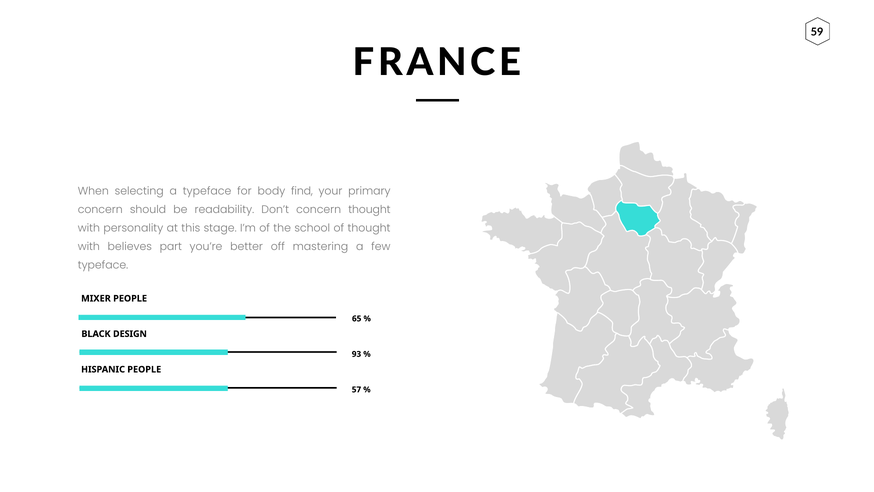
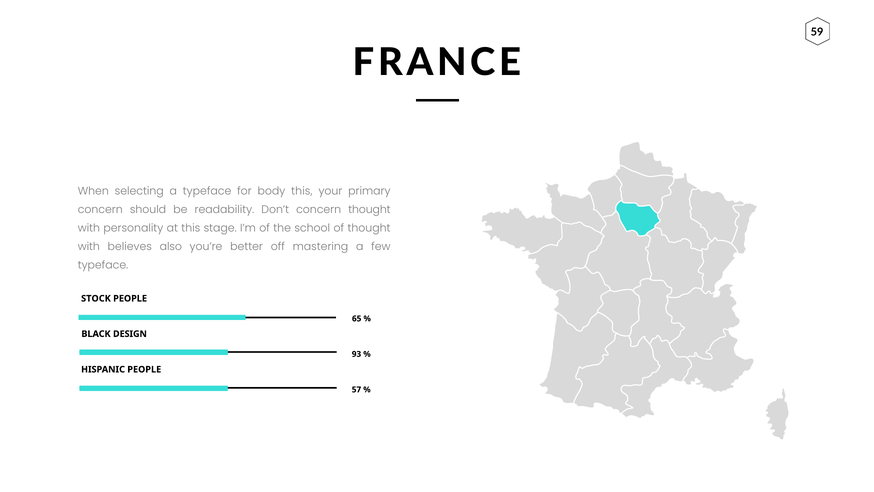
body find: find -> this
part: part -> also
MIXER: MIXER -> STOCK
